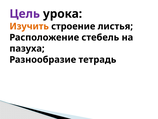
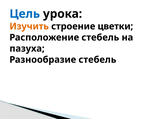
Цель colour: purple -> blue
листья: листья -> цветки
Разнообразие тетрадь: тетрадь -> стебель
